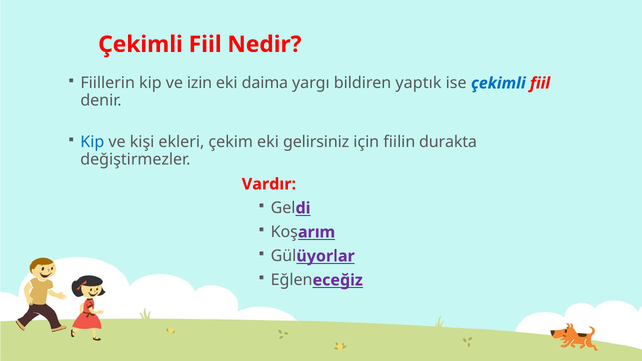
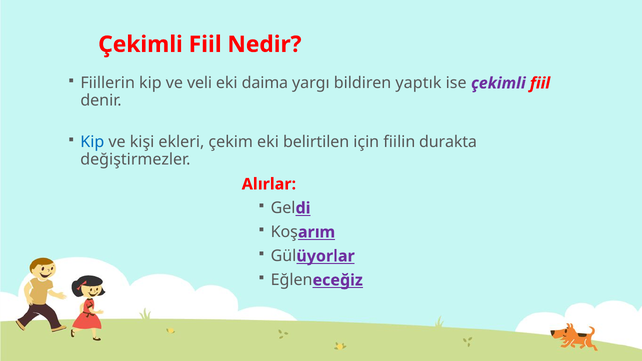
izin: izin -> veli
çekimli at (498, 83) colour: blue -> purple
gelirsiniz: gelirsiniz -> belirtilen
Vardır: Vardır -> Alırlar
